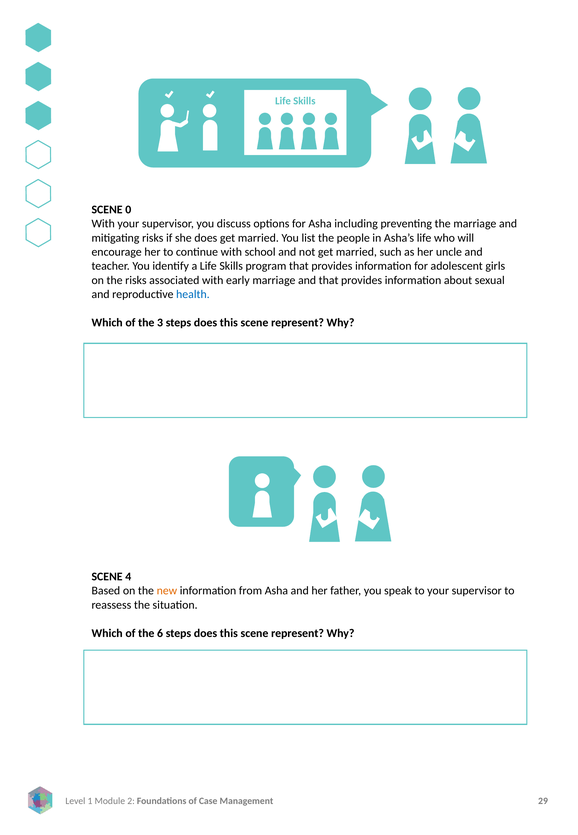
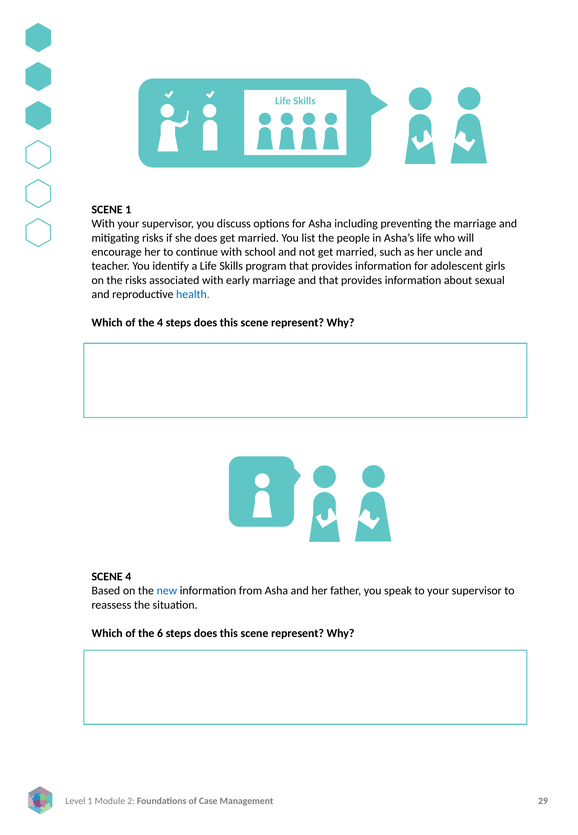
SCENE 0: 0 -> 1
the 3: 3 -> 4
new colour: orange -> blue
